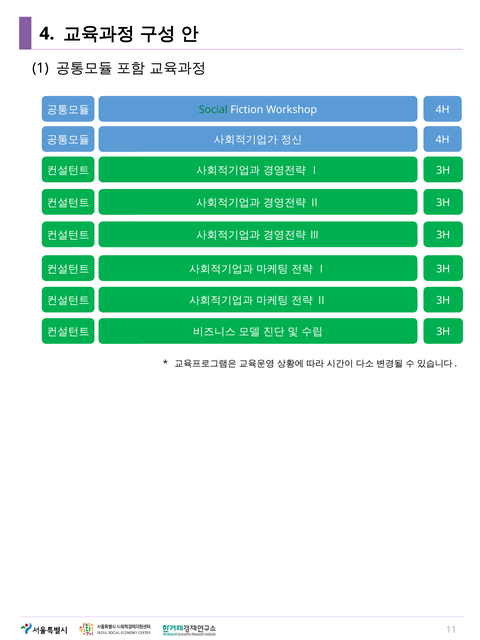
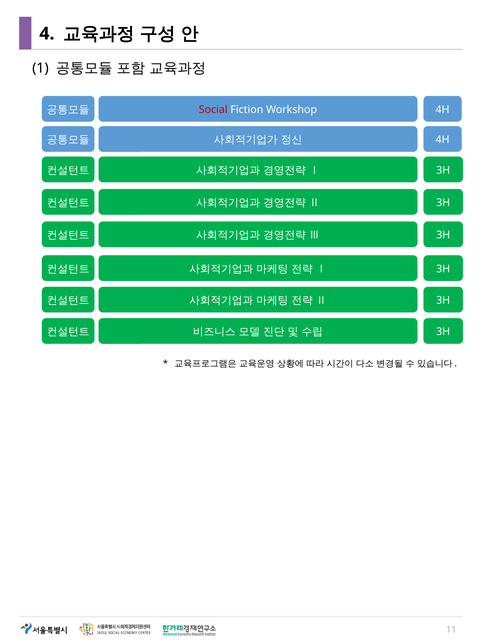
Social colour: green -> red
